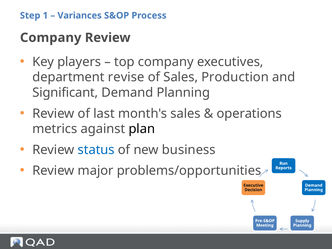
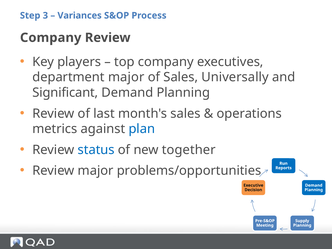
1: 1 -> 3
department revise: revise -> major
Production: Production -> Universally
plan colour: black -> blue
business: business -> together
